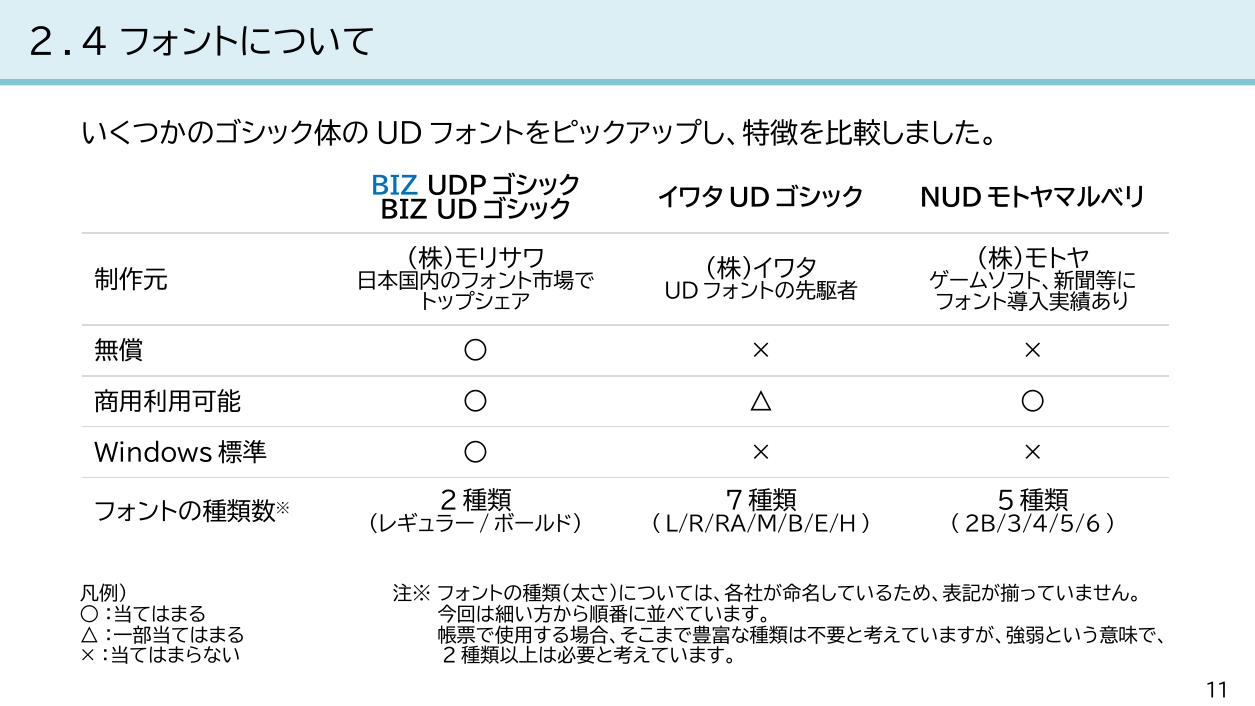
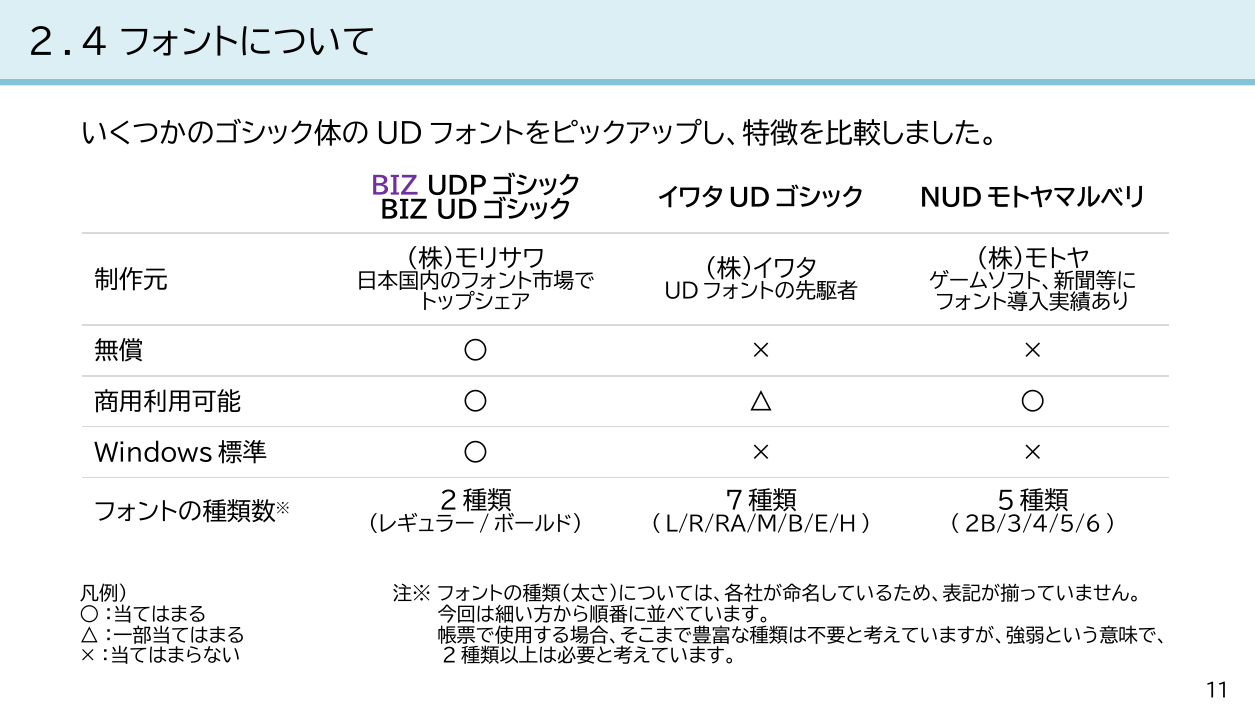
BIZ at (395, 186) colour: blue -> purple
